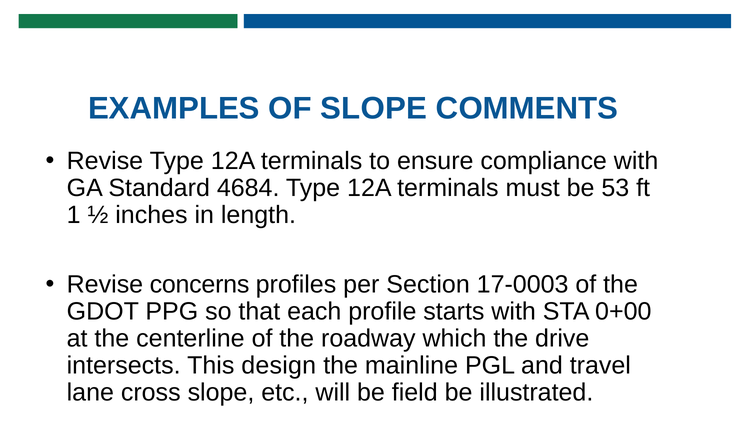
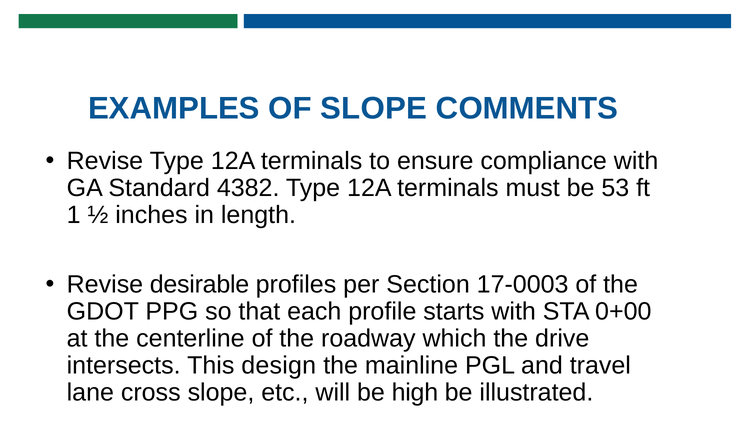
4684: 4684 -> 4382
concerns: concerns -> desirable
field: field -> high
